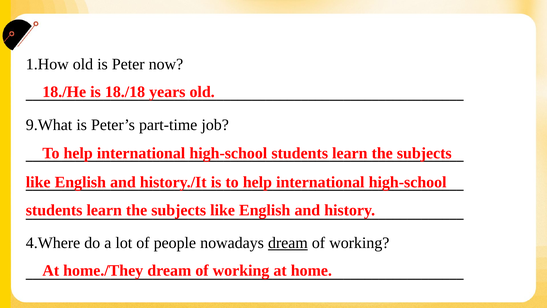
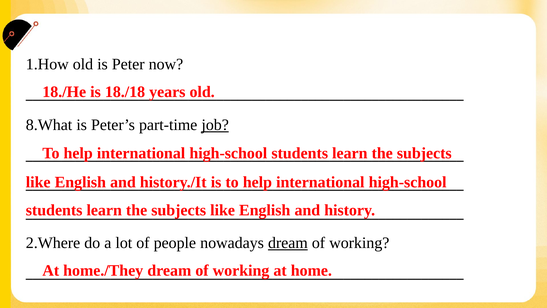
9.What: 9.What -> 8.What
job underline: none -> present
4.Where: 4.Where -> 2.Where
